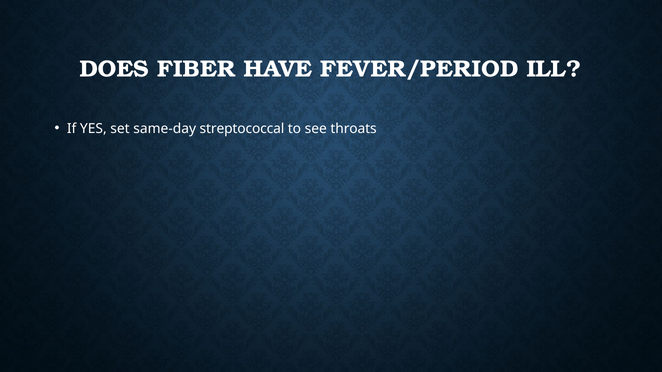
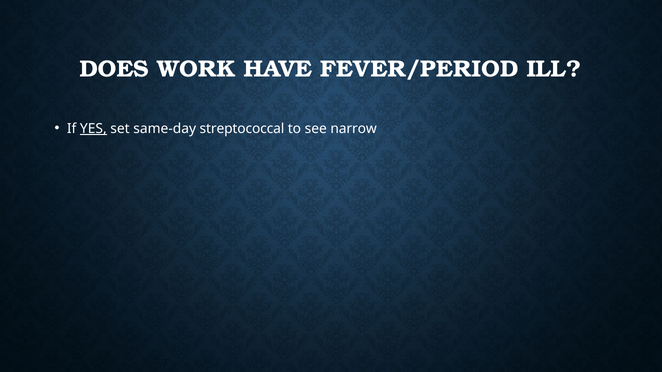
FIBER: FIBER -> WORK
YES underline: none -> present
throats: throats -> narrow
